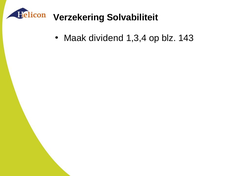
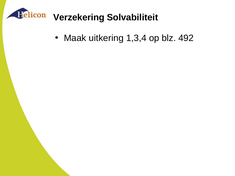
dividend: dividend -> uitkering
143: 143 -> 492
